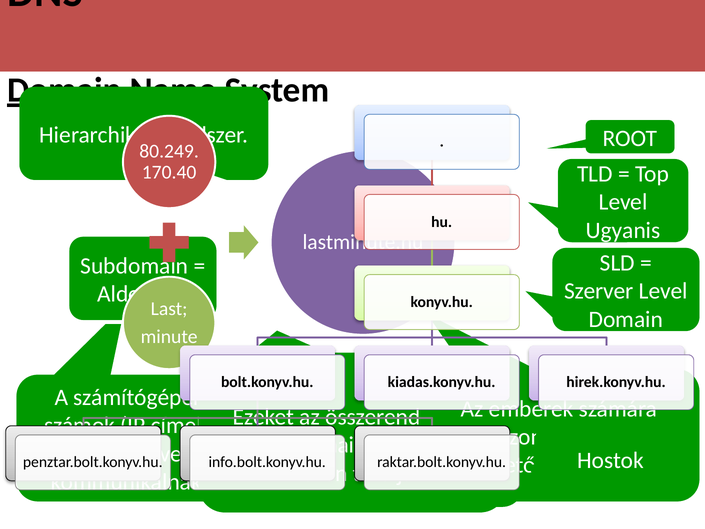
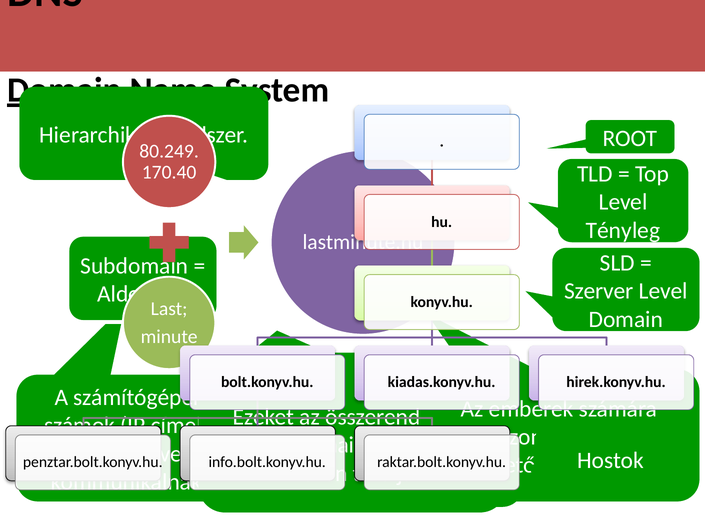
Ugyanis: Ugyanis -> Tényleg
